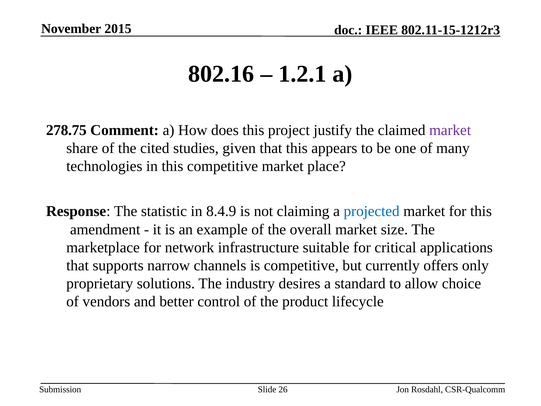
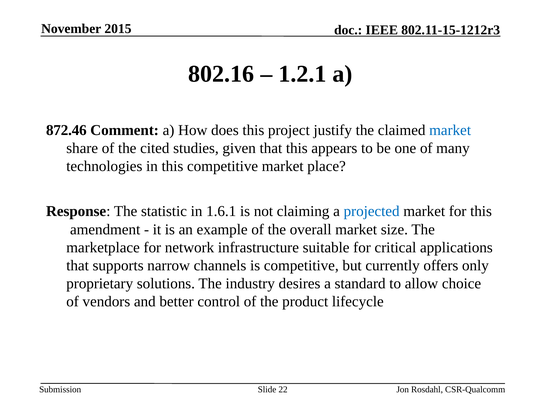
278.75: 278.75 -> 872.46
market at (450, 130) colour: purple -> blue
8.4.9: 8.4.9 -> 1.6.1
26: 26 -> 22
